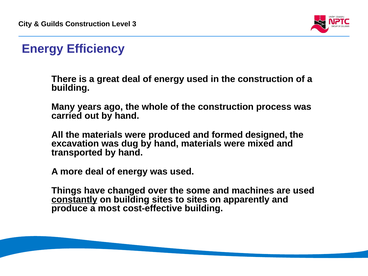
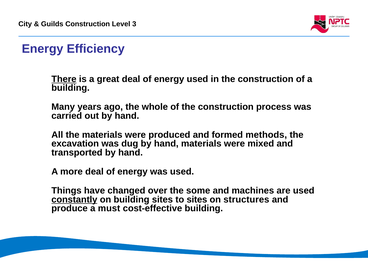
There underline: none -> present
designed: designed -> methods
apparently: apparently -> structures
most: most -> must
